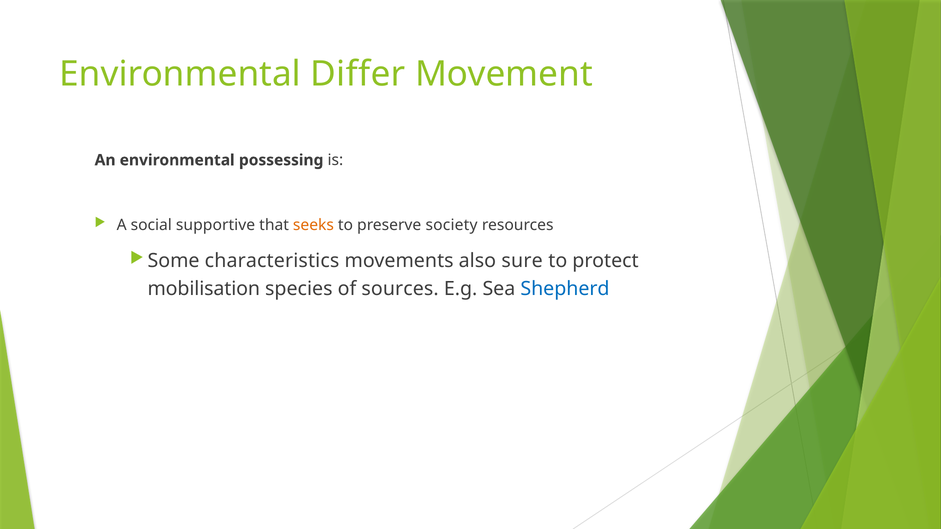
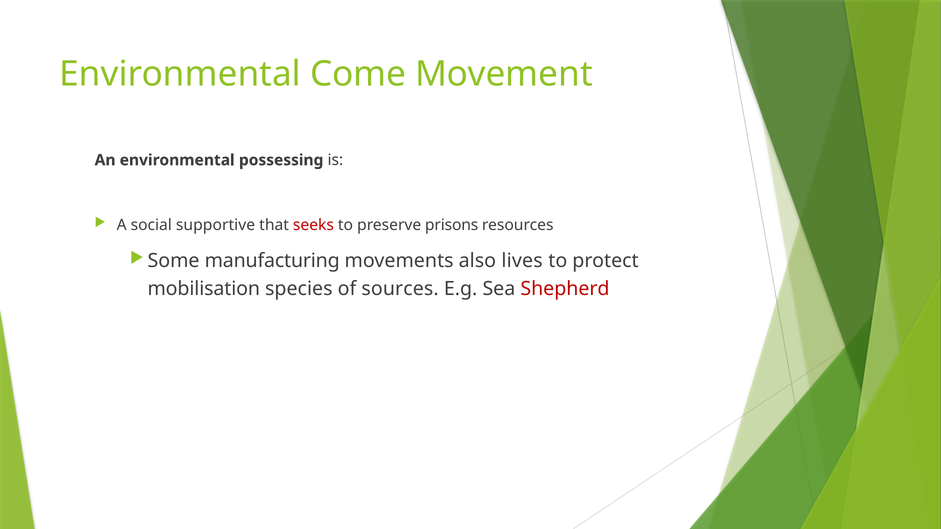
Differ: Differ -> Come
seeks colour: orange -> red
society: society -> prisons
characteristics: characteristics -> manufacturing
sure: sure -> lives
Shepherd colour: blue -> red
